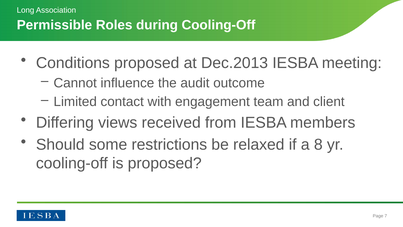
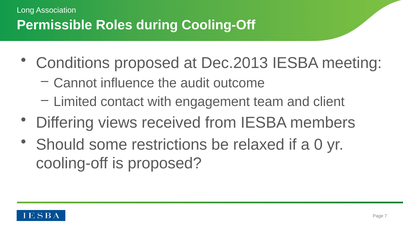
8: 8 -> 0
